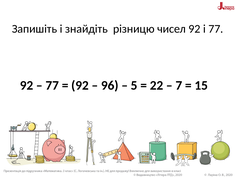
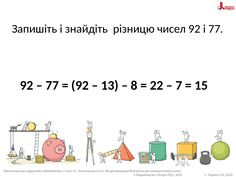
96: 96 -> 13
5: 5 -> 8
